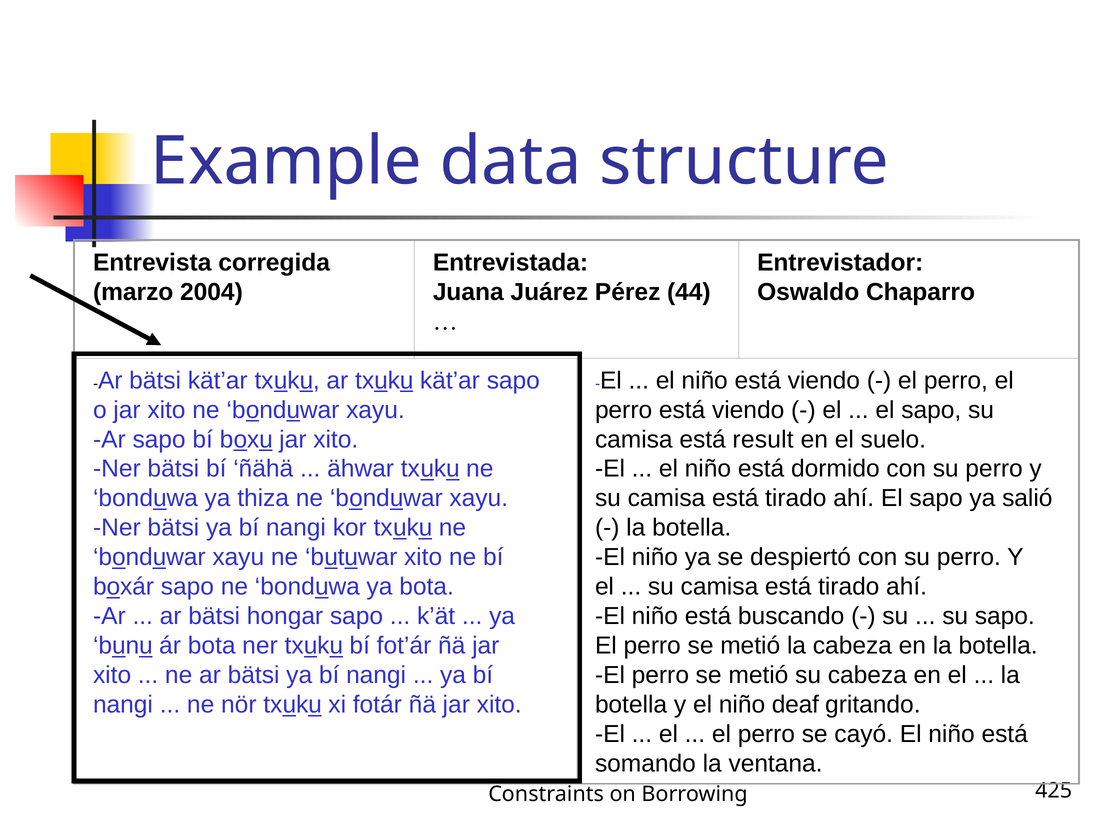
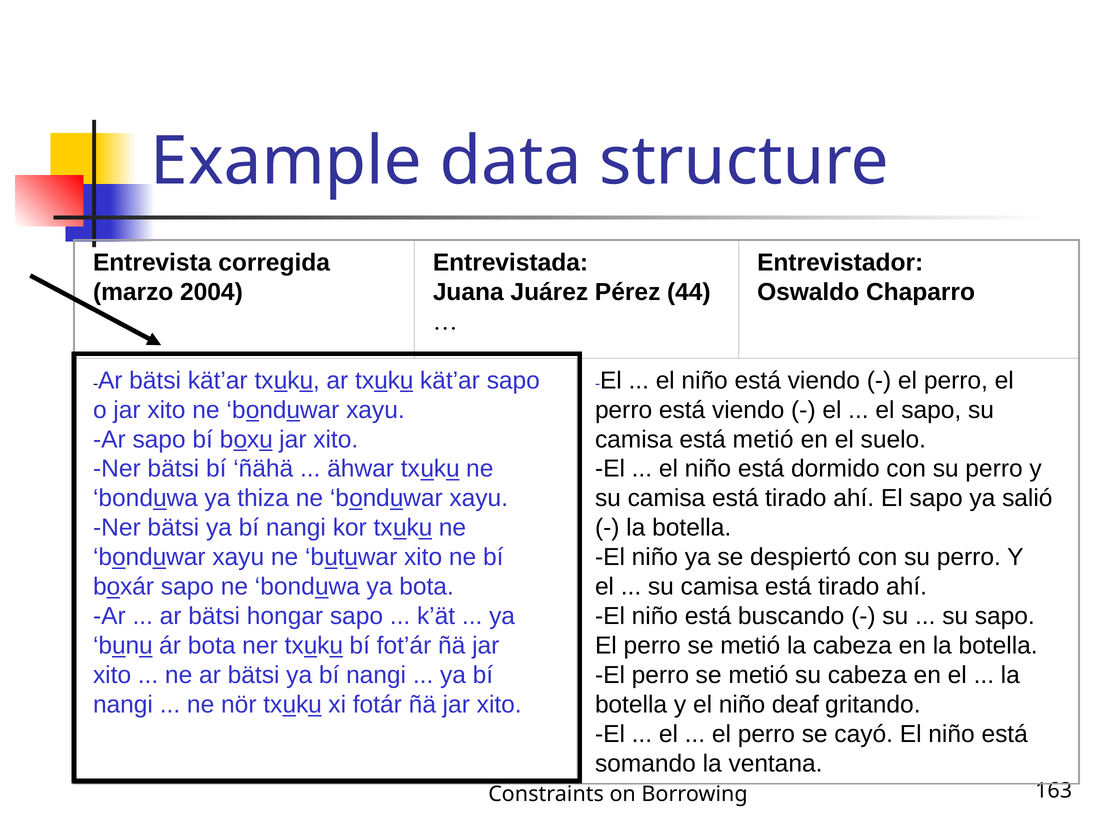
está result: result -> metió
425: 425 -> 163
